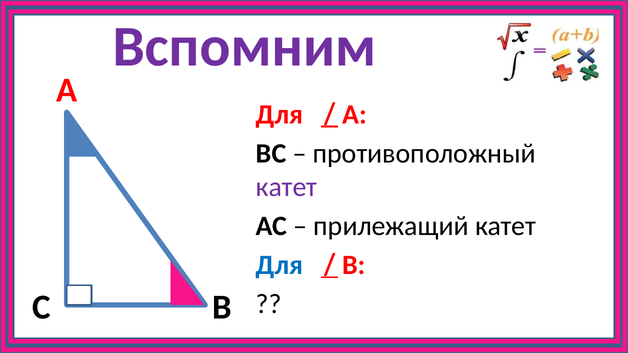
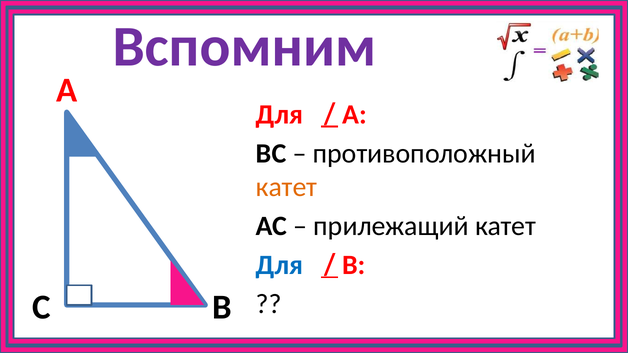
катет at (287, 187) colour: purple -> orange
